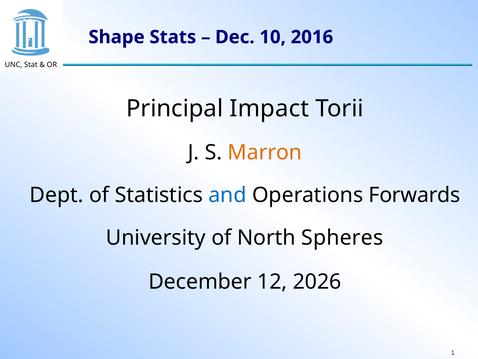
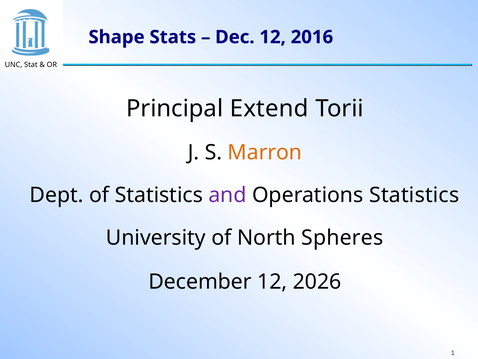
Dec 10: 10 -> 12
Impact: Impact -> Extend
and colour: blue -> purple
Operations Forwards: Forwards -> Statistics
